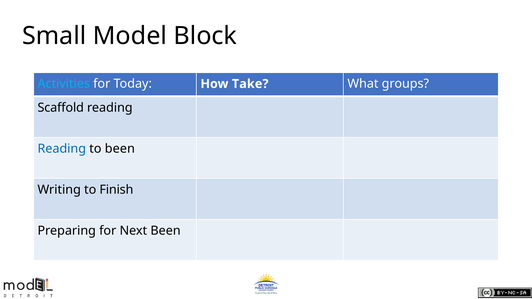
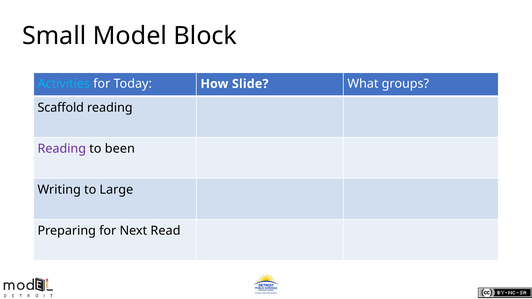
Take: Take -> Slide
Reading at (62, 149) colour: blue -> purple
Finish: Finish -> Large
Next Been: Been -> Read
